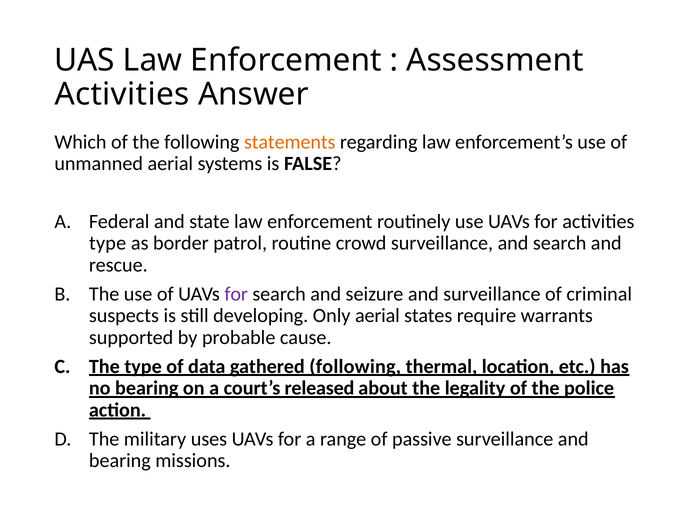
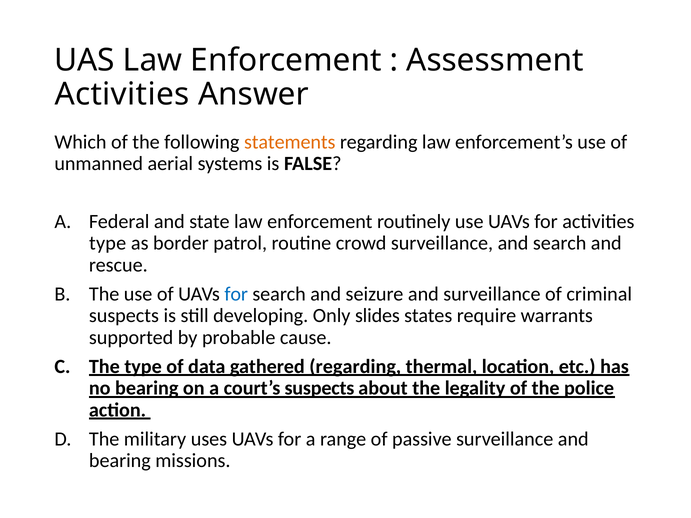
for at (236, 294) colour: purple -> blue
Only aerial: aerial -> slides
gathered following: following -> regarding
court’s released: released -> suspects
